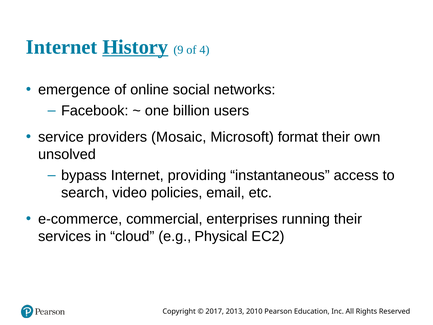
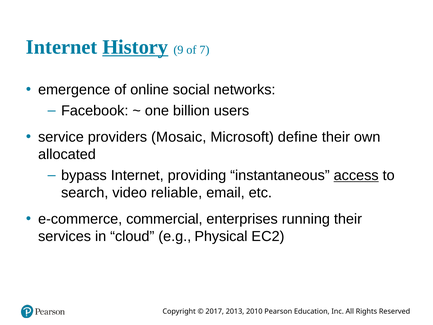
4: 4 -> 7
format: format -> define
unsolved: unsolved -> allocated
access underline: none -> present
policies: policies -> reliable
